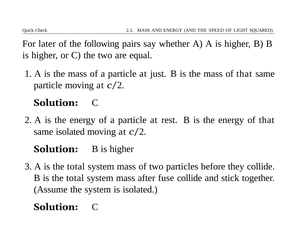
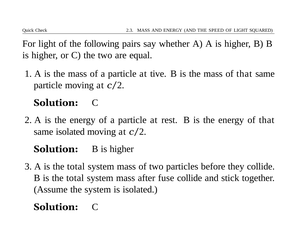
For later: later -> light
just: just -> tive
